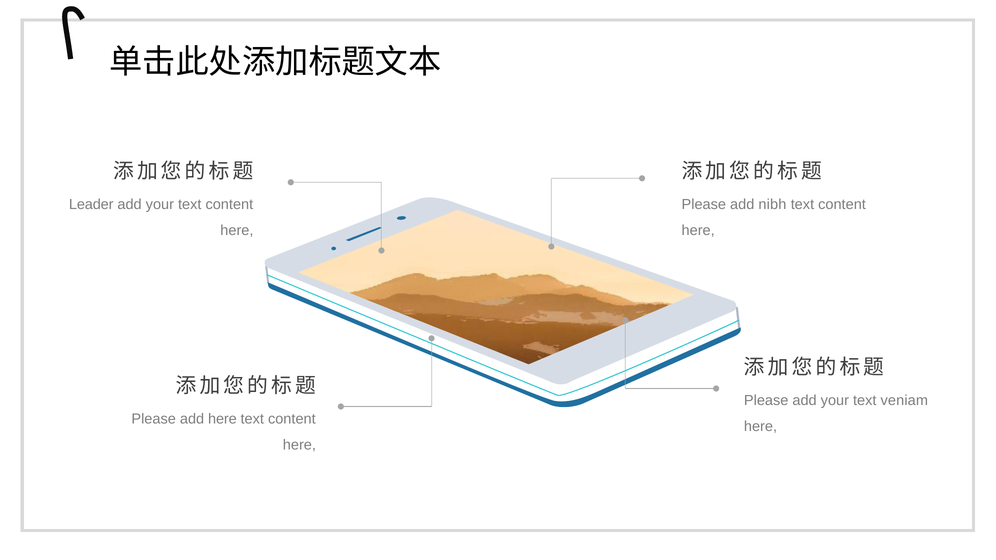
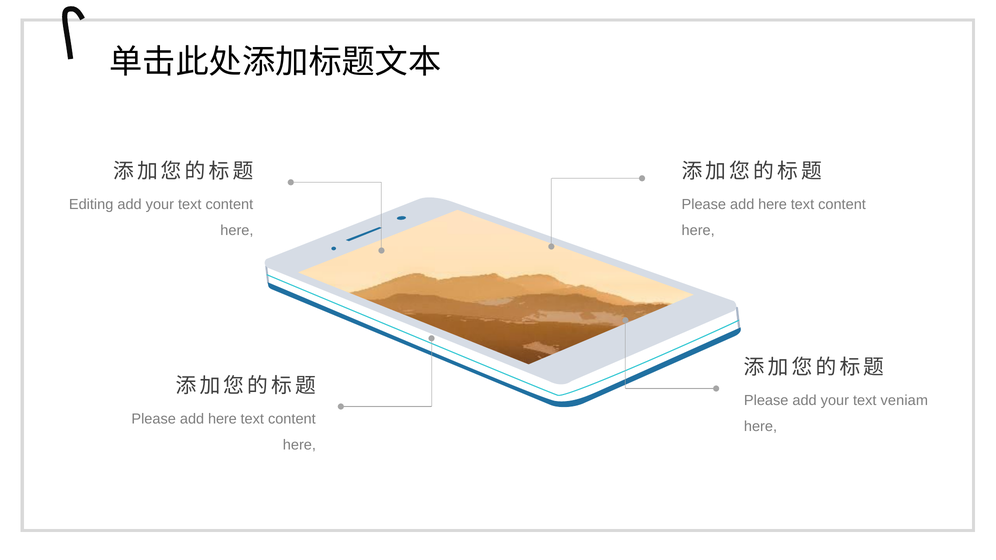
Leader: Leader -> Editing
nibh at (772, 204): nibh -> here
